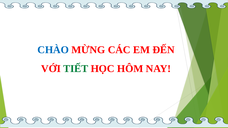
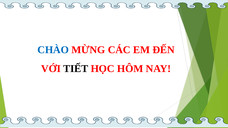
TIẾT colour: green -> black
